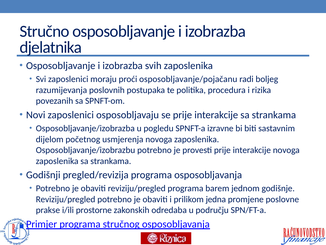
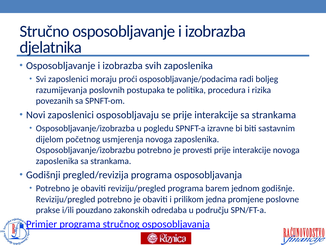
osposobljavanje/pojačanu: osposobljavanje/pojačanu -> osposobljavanje/podacima
prostorne: prostorne -> pouzdano
